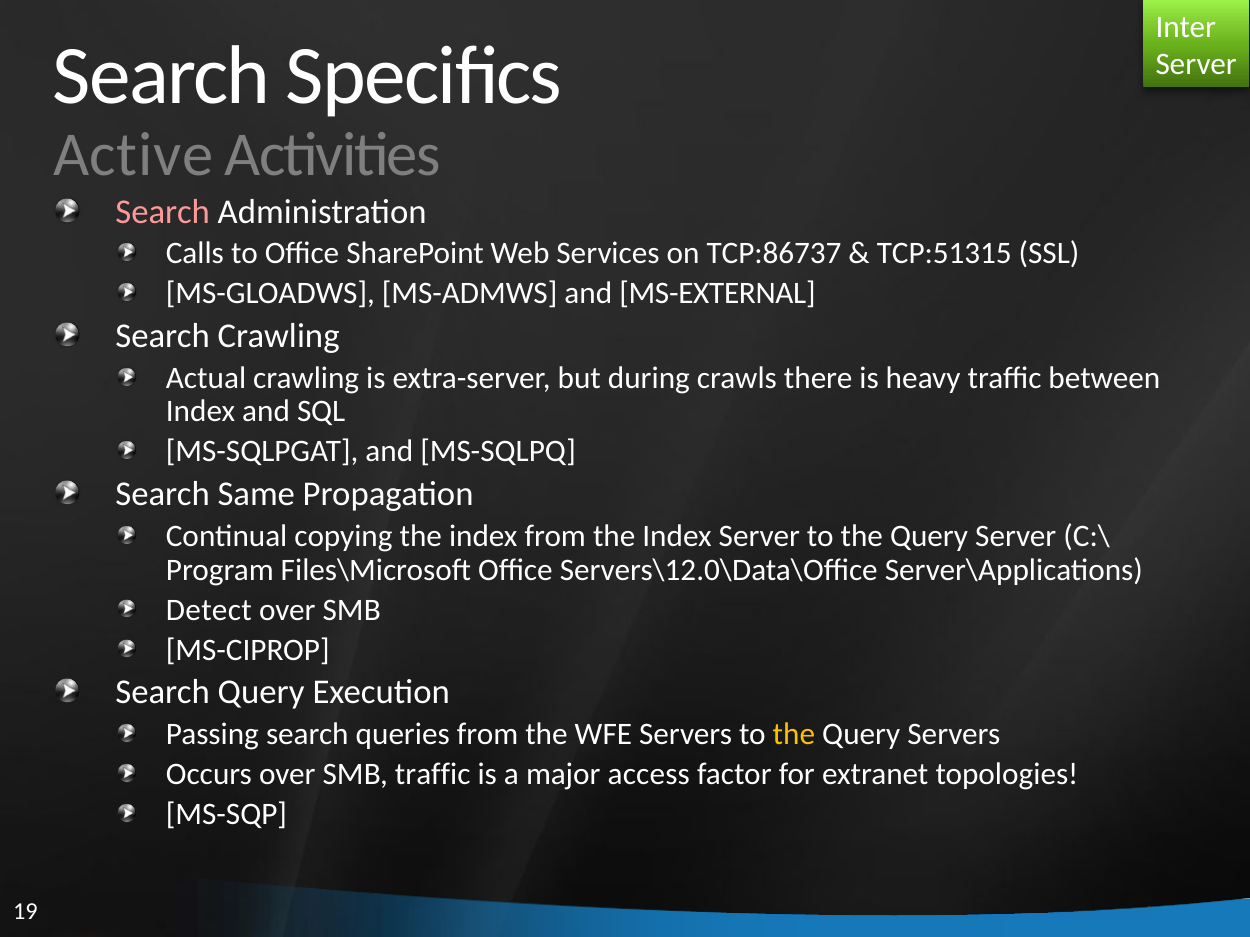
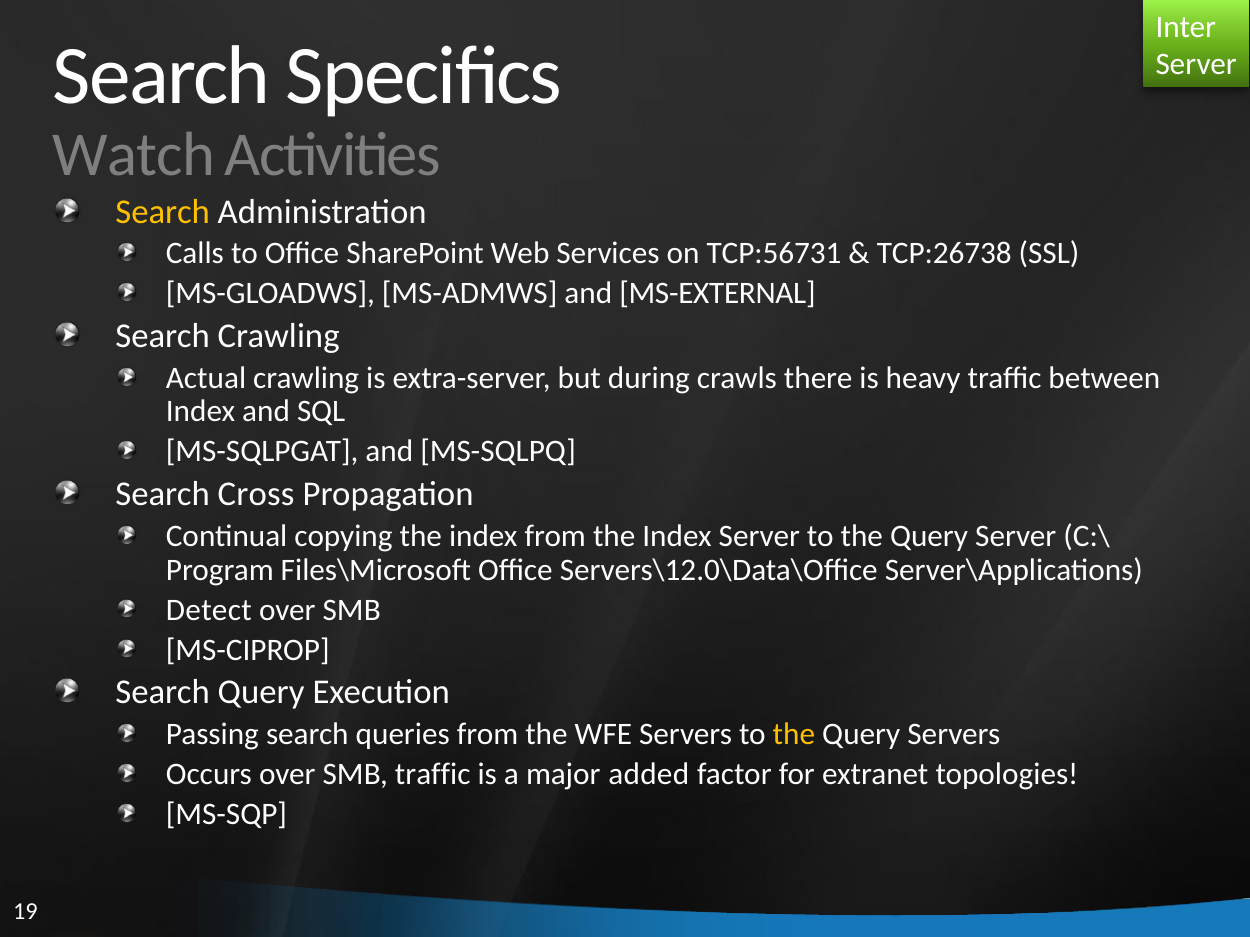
Active: Active -> Watch
Search at (163, 212) colour: pink -> yellow
TCP:86737: TCP:86737 -> TCP:56731
TCP:51315: TCP:51315 -> TCP:26738
Same: Same -> Cross
access: access -> added
